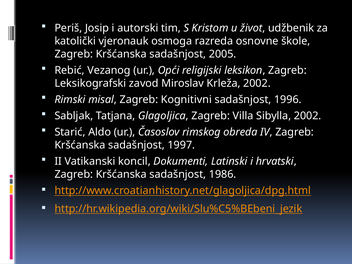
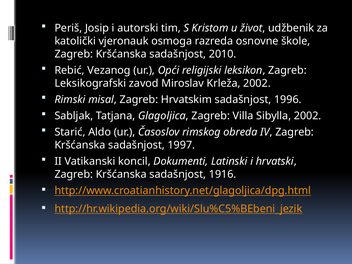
2005: 2005 -> 2010
Kognitivni: Kognitivni -> Hrvatskim
1986: 1986 -> 1916
